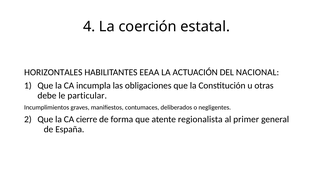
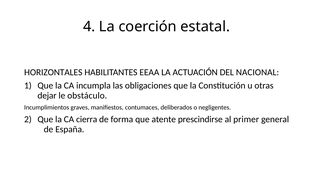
debe: debe -> dejar
particular: particular -> obstáculo
cierre: cierre -> cierra
regionalista: regionalista -> prescindirse
